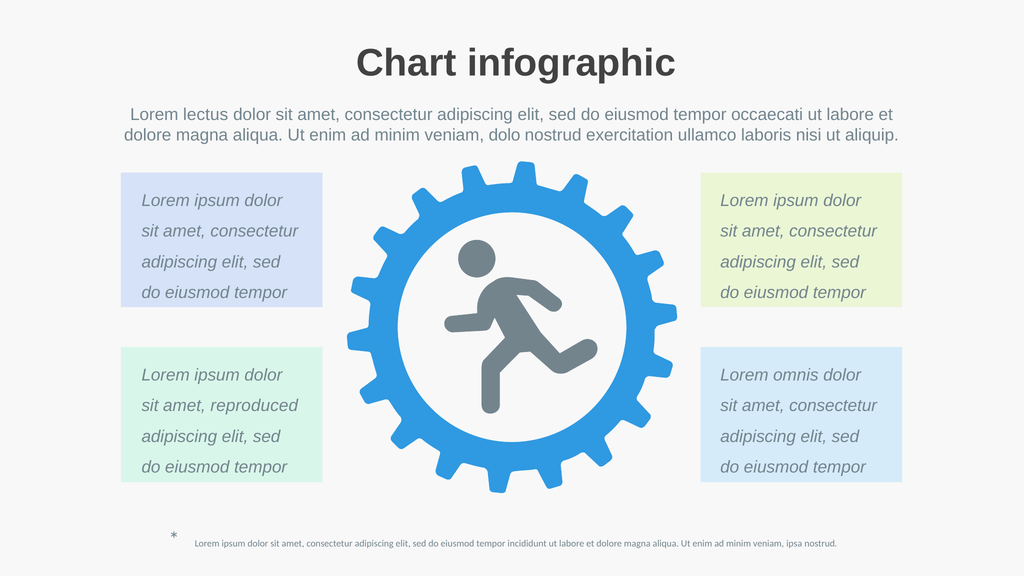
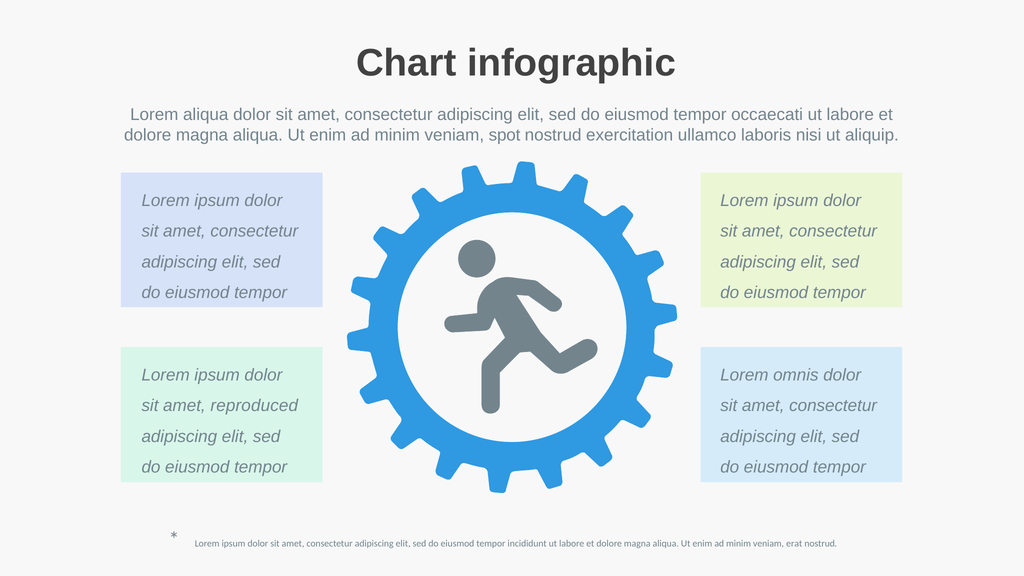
Lorem lectus: lectus -> aliqua
dolo: dolo -> spot
ipsa: ipsa -> erat
